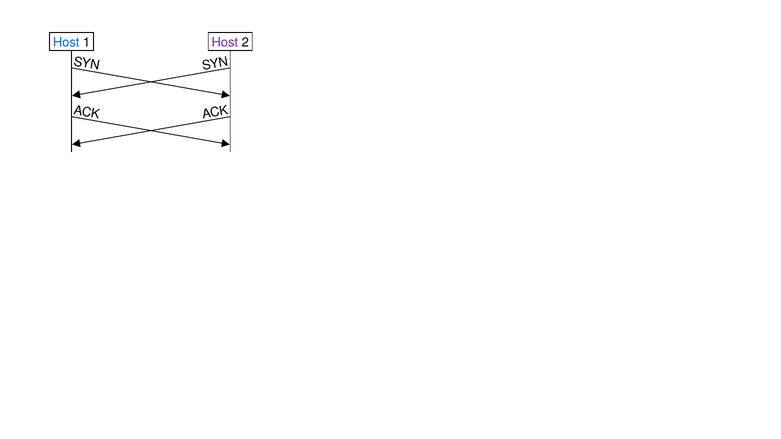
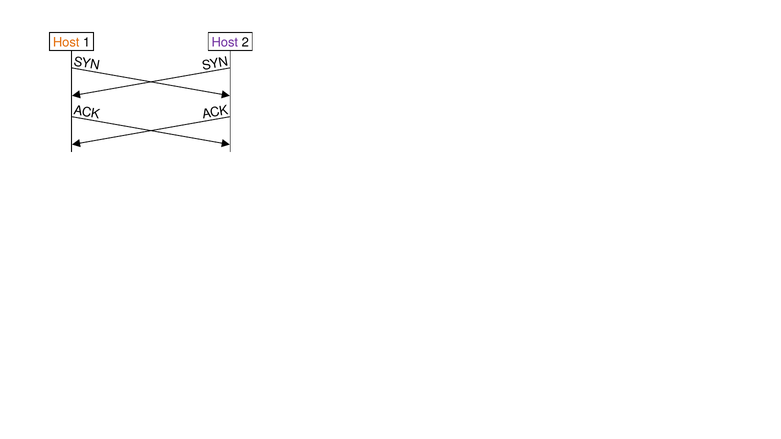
Host at (66, 42) colour: blue -> orange
